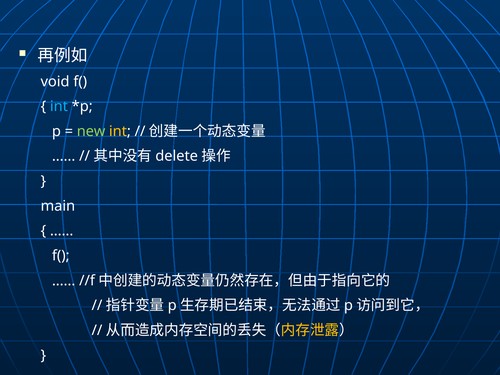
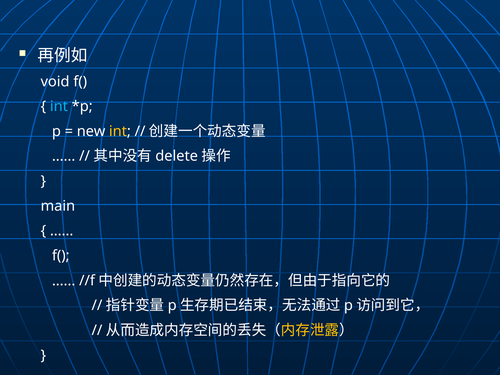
new colour: light green -> white
